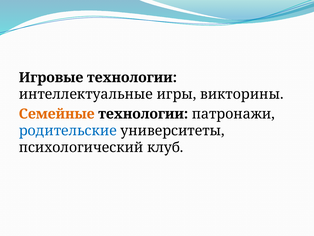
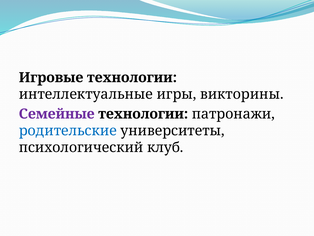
Семейные colour: orange -> purple
